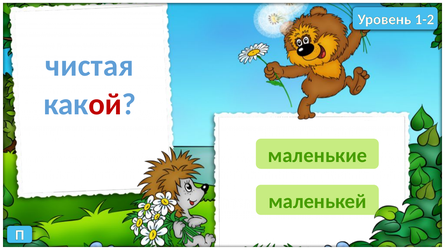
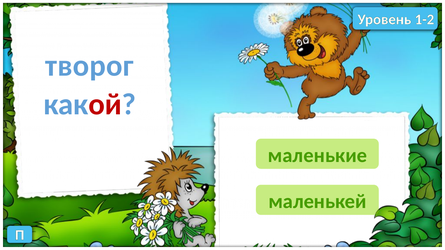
чистая: чистая -> творог
